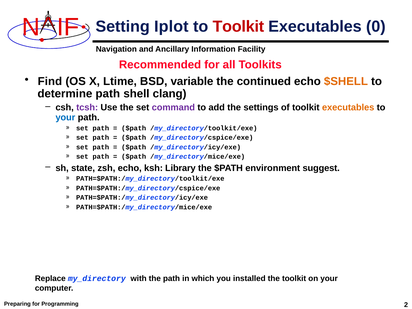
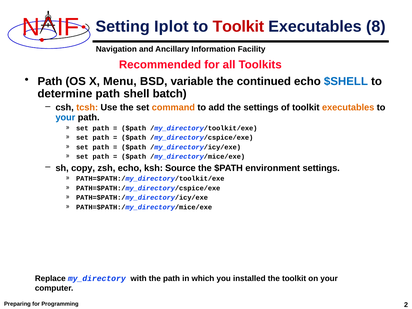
0: 0 -> 8
Find at (50, 81): Find -> Path
Ltime: Ltime -> Menu
$SHELL colour: orange -> blue
clang: clang -> batch
tcsh colour: purple -> orange
command colour: purple -> orange
state: state -> copy
Library: Library -> Source
environment suggest: suggest -> settings
